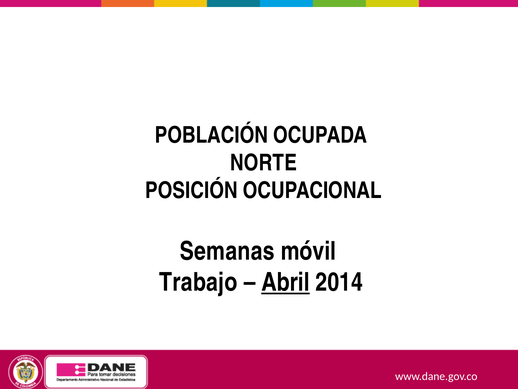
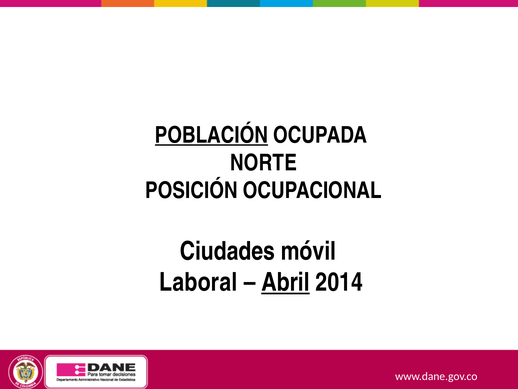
POBLACIÓN underline: none -> present
Semanas: Semanas -> Ciudades
Trabajo: Trabajo -> Laboral
